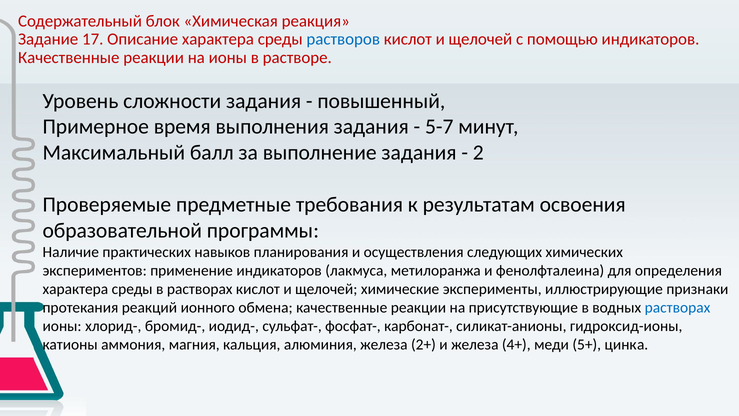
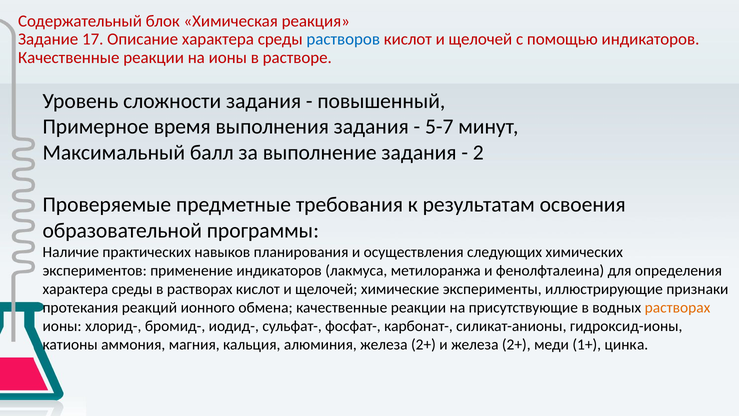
растворах at (677, 307) colour: blue -> orange
и железа 4+: 4+ -> 2+
5+: 5+ -> 1+
